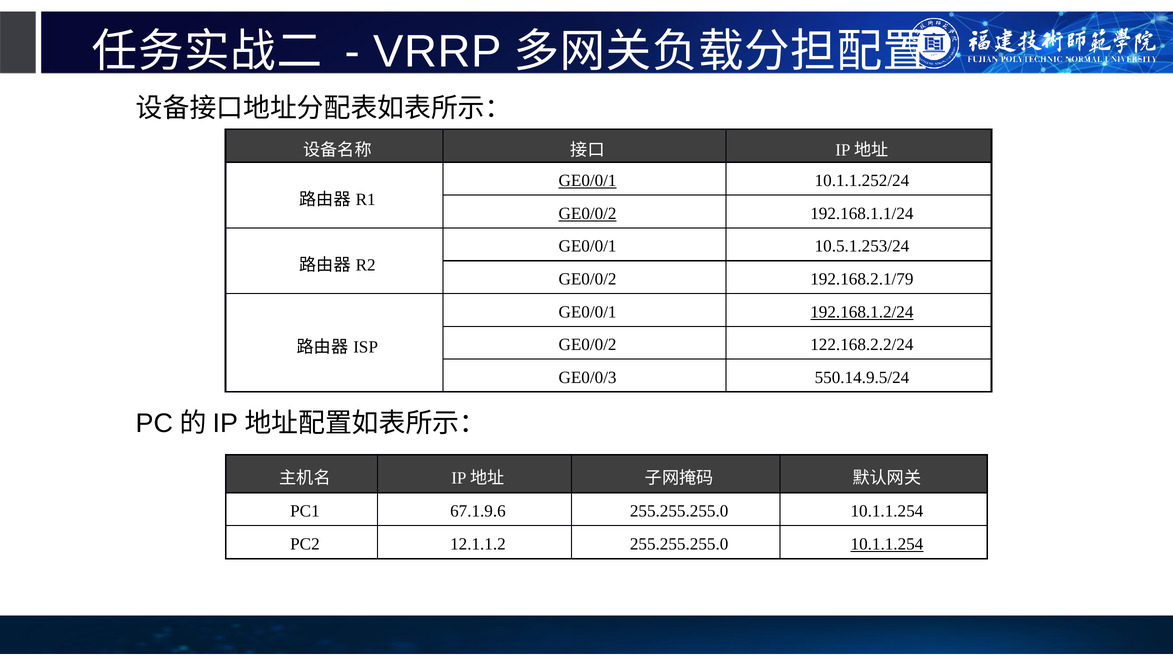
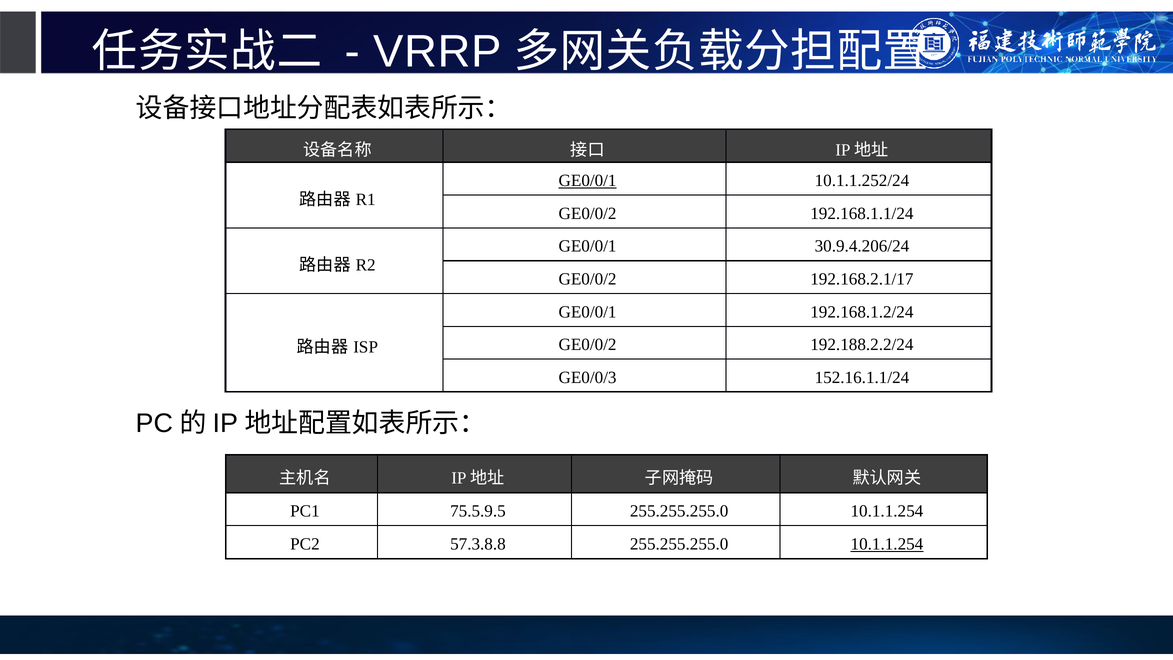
GE0/0/2 at (588, 213) underline: present -> none
10.5.1.253/24: 10.5.1.253/24 -> 30.9.4.206/24
192.168.2.1/79: 192.168.2.1/79 -> 192.168.2.1/17
192.168.1.2/24 underline: present -> none
122.168.2.2/24: 122.168.2.2/24 -> 192.188.2.2/24
550.14.9.5/24: 550.14.9.5/24 -> 152.16.1.1/24
67.1.9.6: 67.1.9.6 -> 75.5.9.5
12.1.1.2: 12.1.1.2 -> 57.3.8.8
